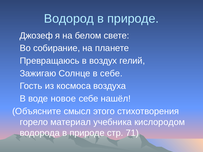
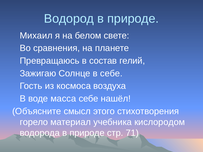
Джозеф: Джозеф -> Михаил
собирание: собирание -> сравнения
воздух: воздух -> состав
новое: новое -> масса
